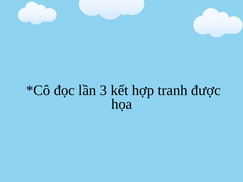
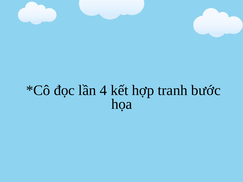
3: 3 -> 4
được: được -> bước
